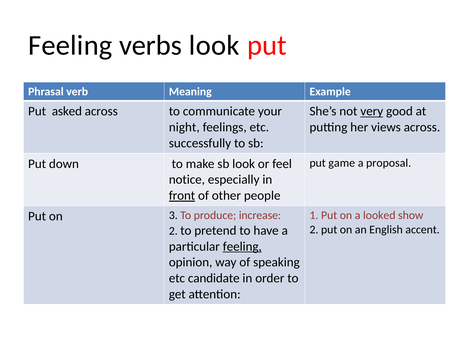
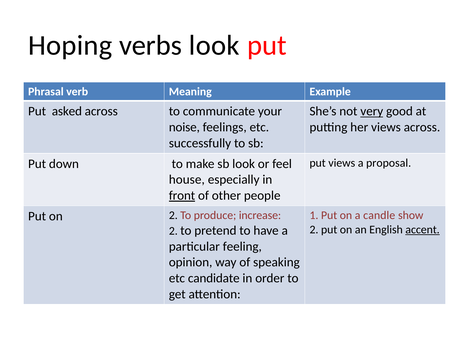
Feeling at (70, 45): Feeling -> Hoping
night: night -> noise
put game: game -> views
notice: notice -> house
looked: looked -> candle
on 3: 3 -> 2
accent underline: none -> present
feeling at (242, 247) underline: present -> none
